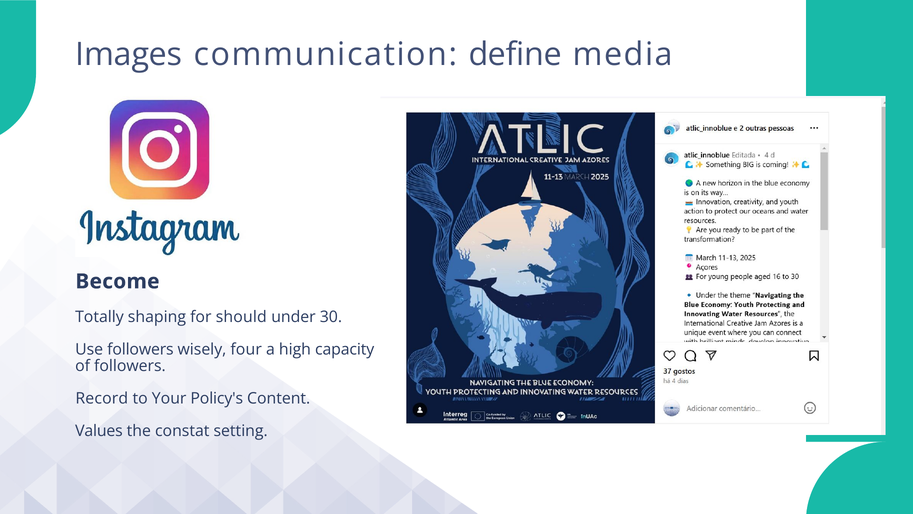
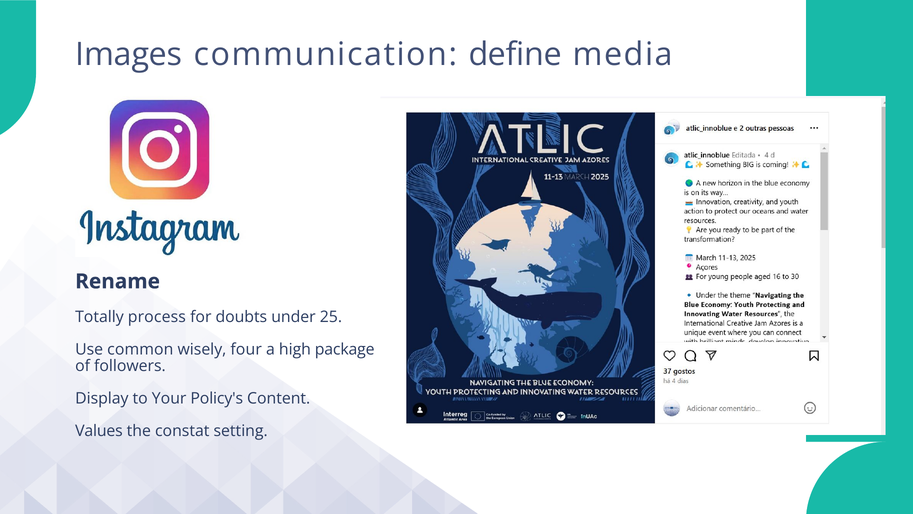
Become: Become -> Rename
shaping: shaping -> process
should: should -> doubts
30: 30 -> 25
Use followers: followers -> common
capacity: capacity -> package
Record: Record -> Display
